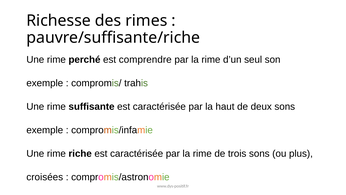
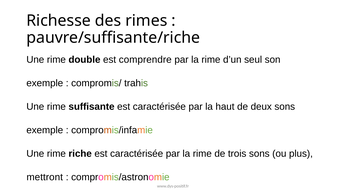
perché: perché -> double
croisées: croisées -> mettront
